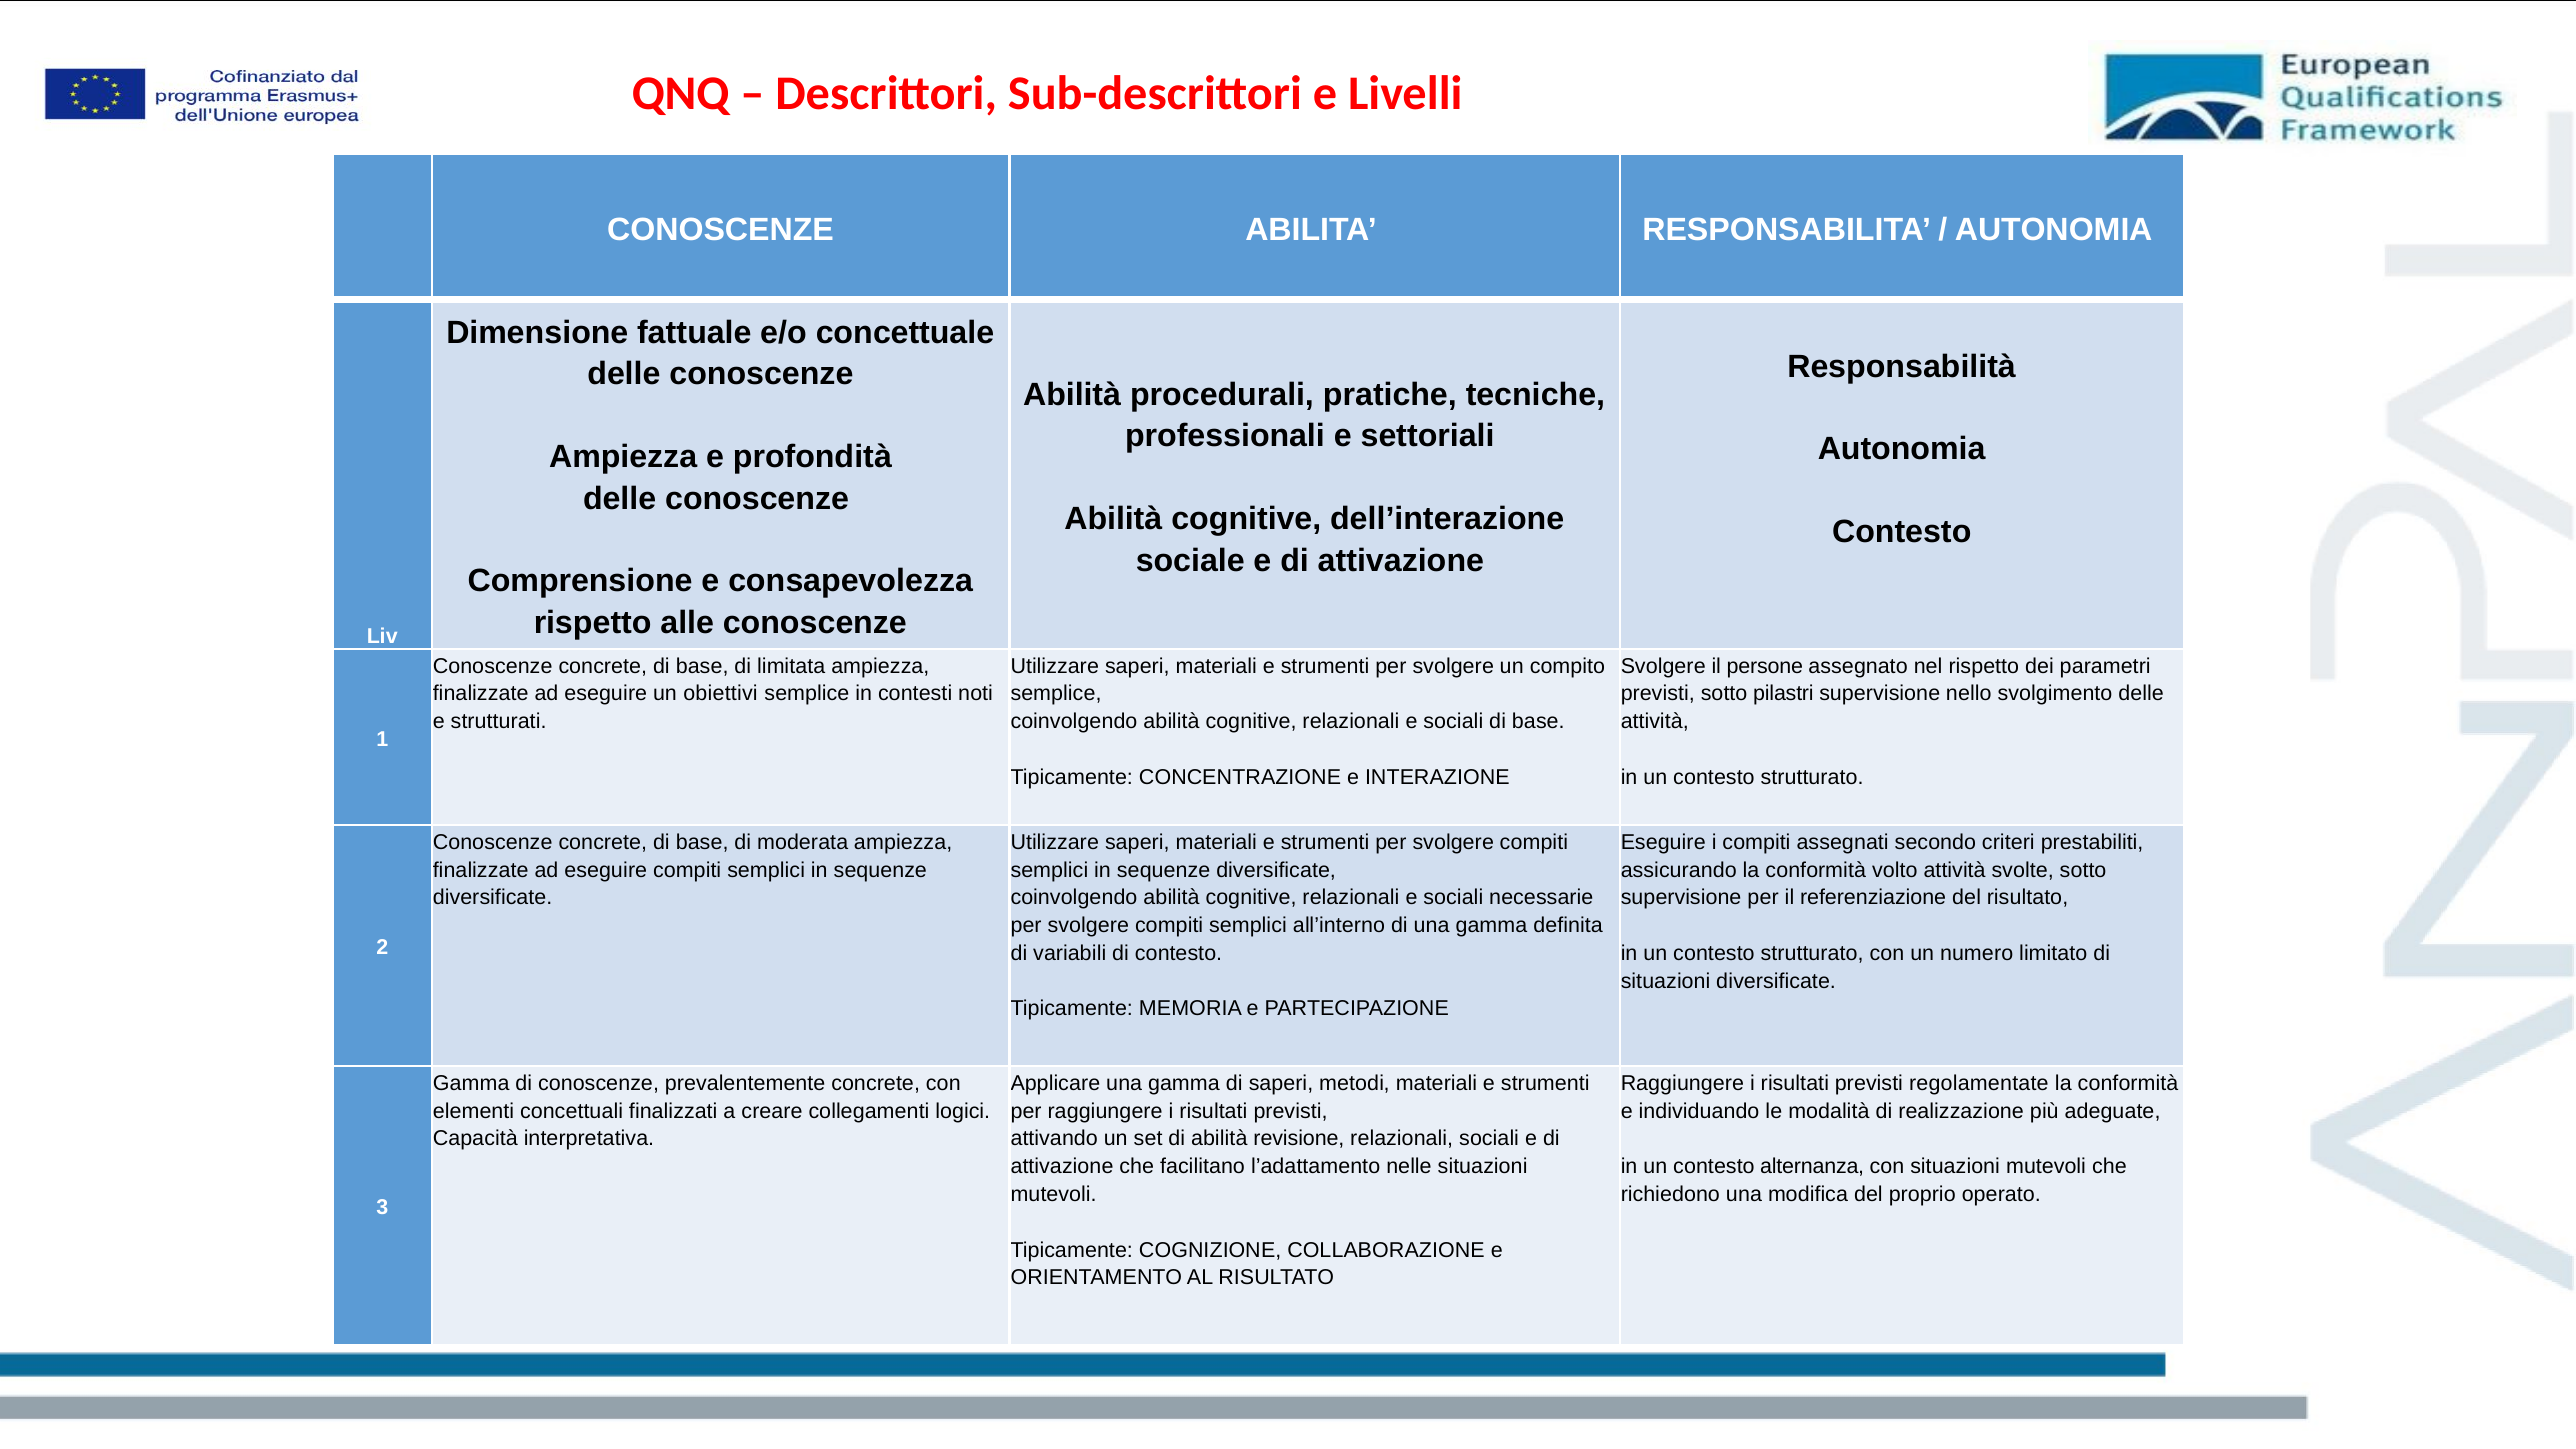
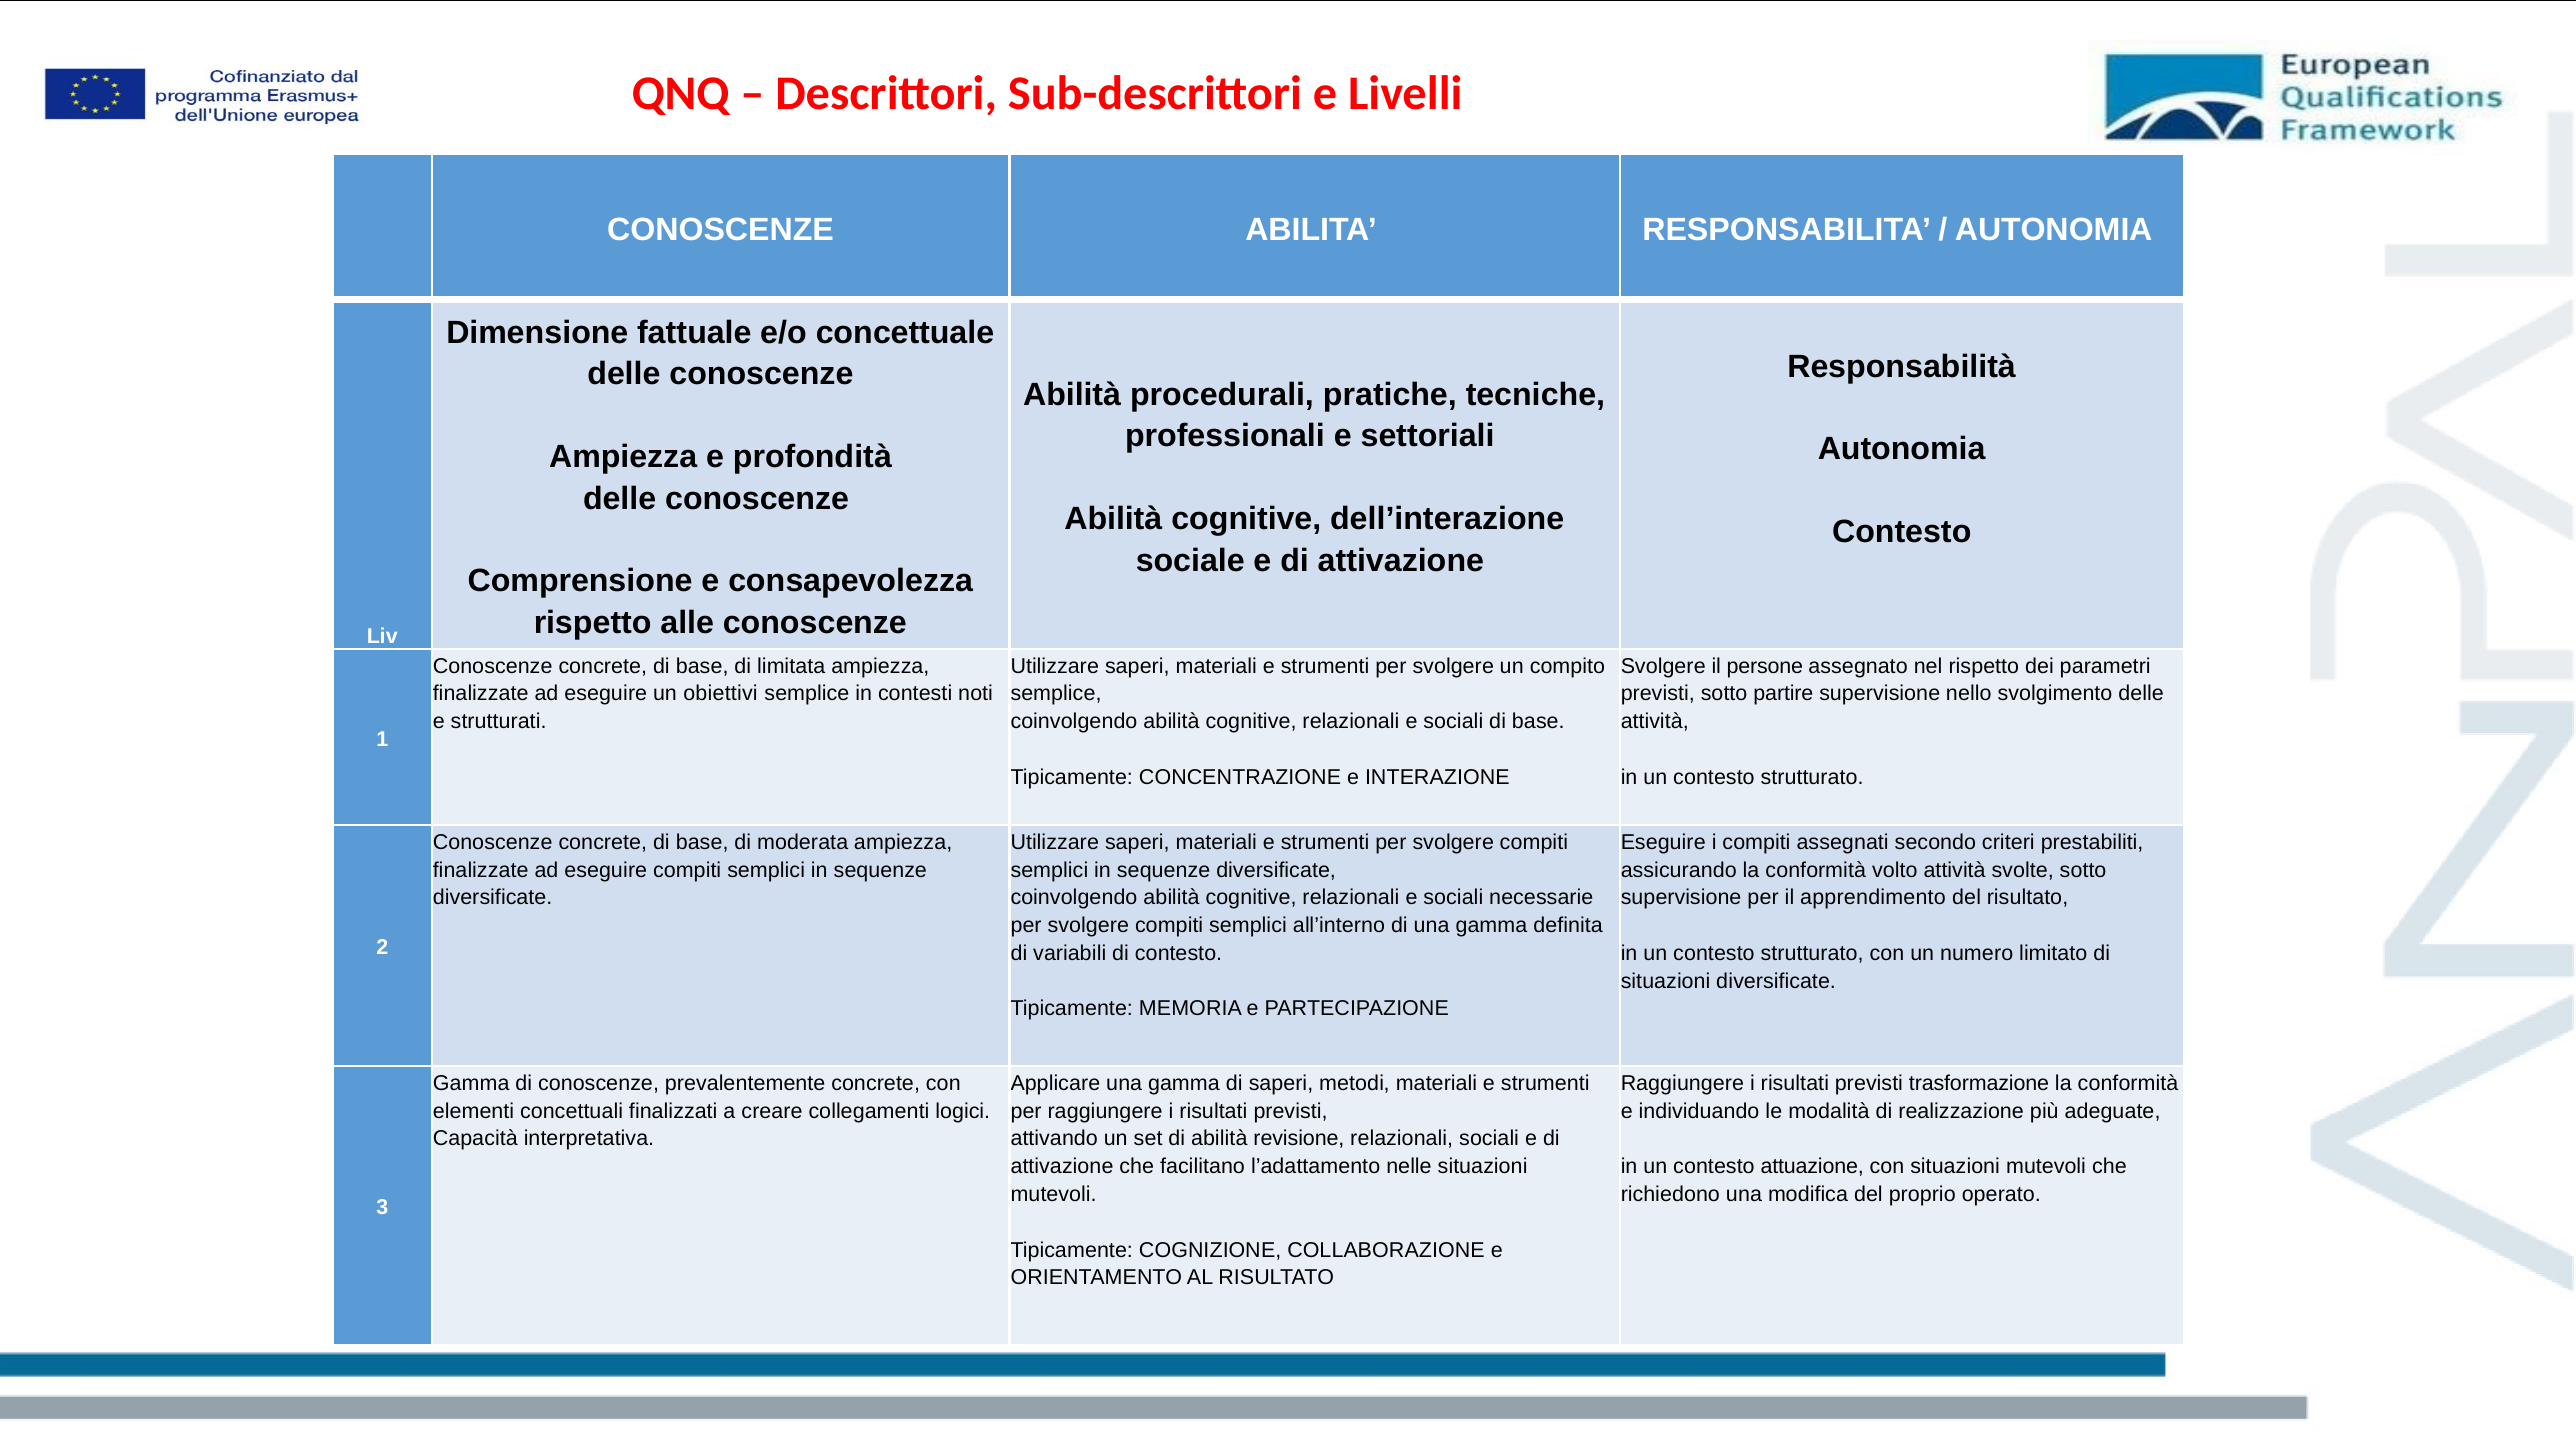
pilastri: pilastri -> partire
referenziazione: referenziazione -> apprendimento
regolamentate: regolamentate -> trasformazione
alternanza: alternanza -> attuazione
